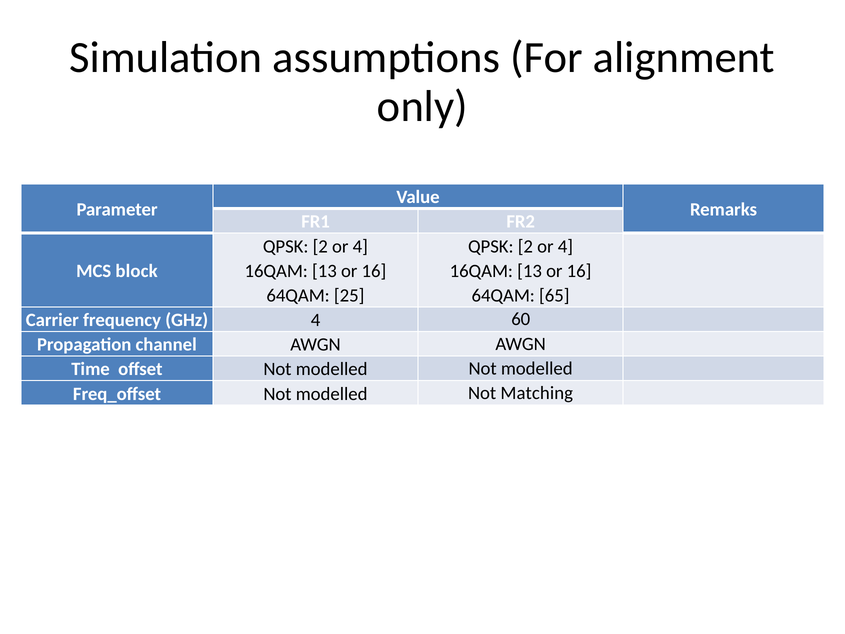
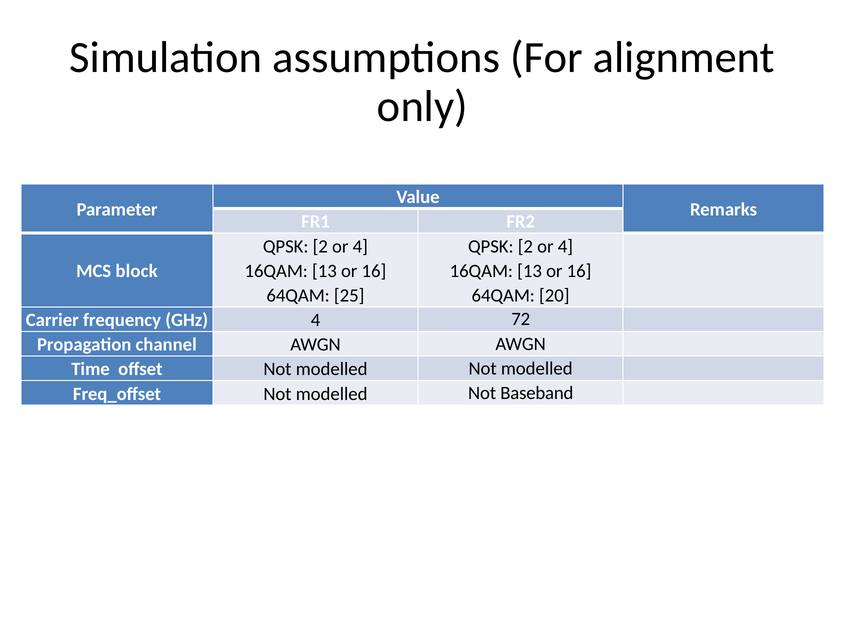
65: 65 -> 20
60: 60 -> 72
Matching: Matching -> Baseband
